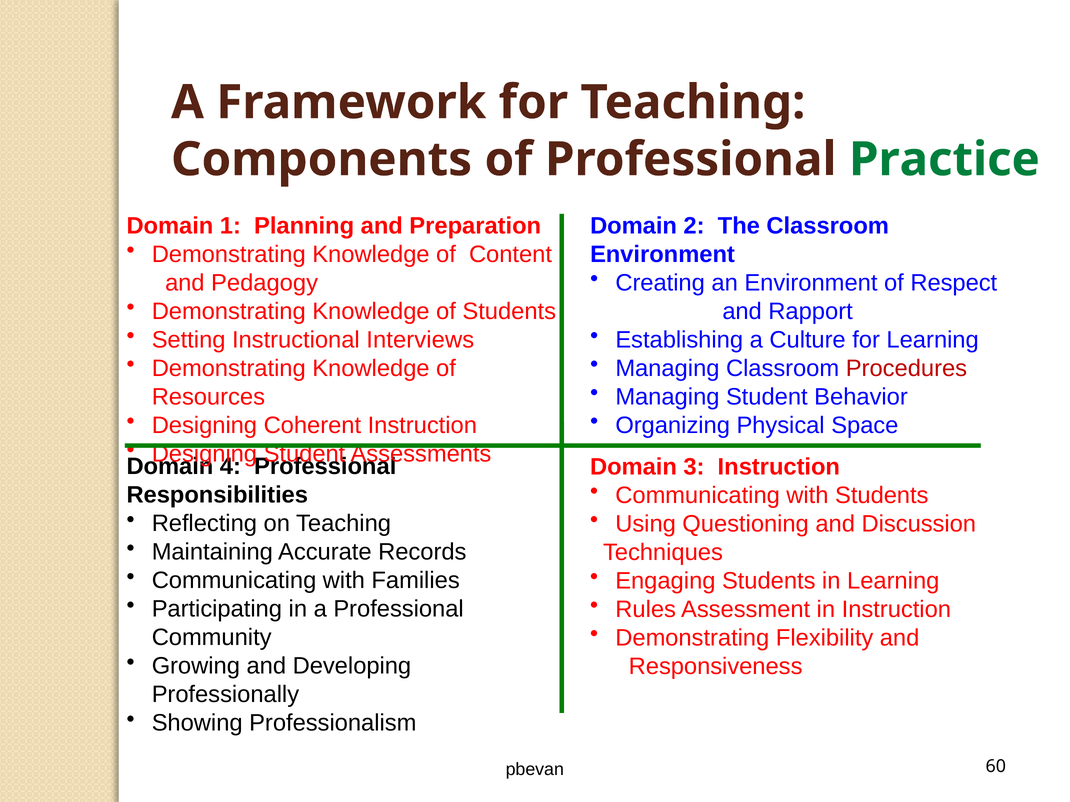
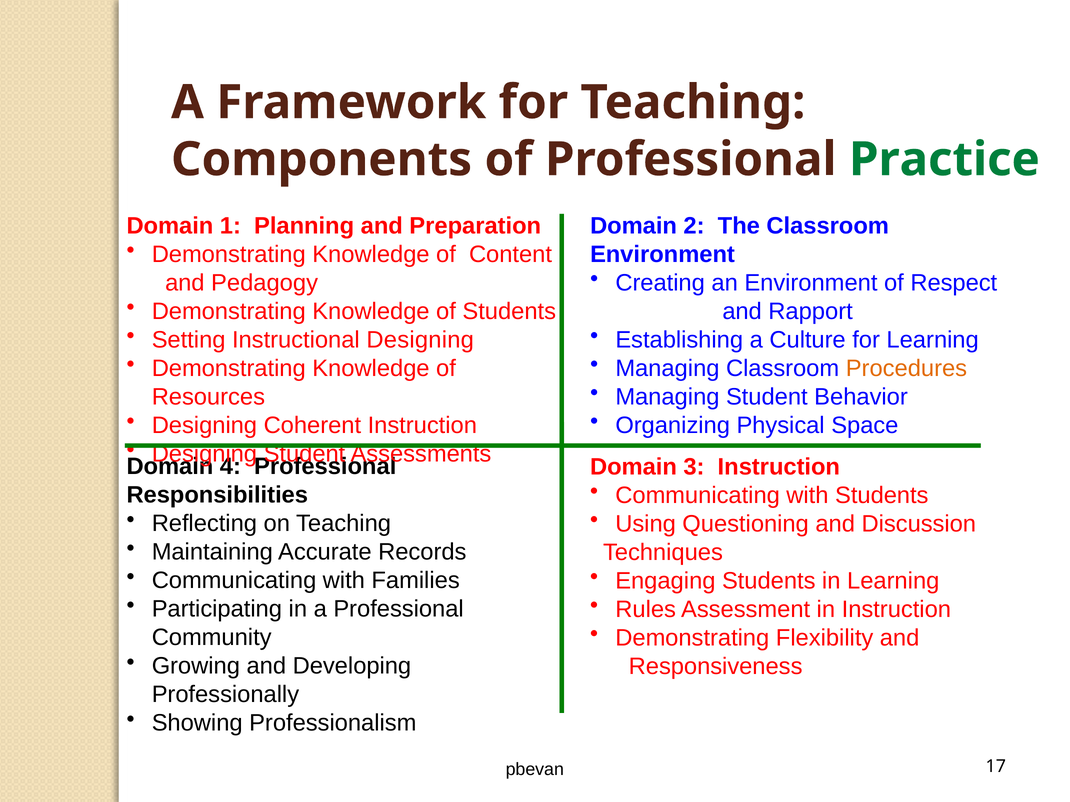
Instructional Interviews: Interviews -> Designing
Procedures colour: red -> orange
60: 60 -> 17
